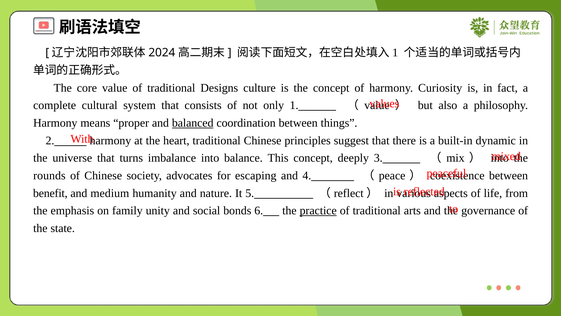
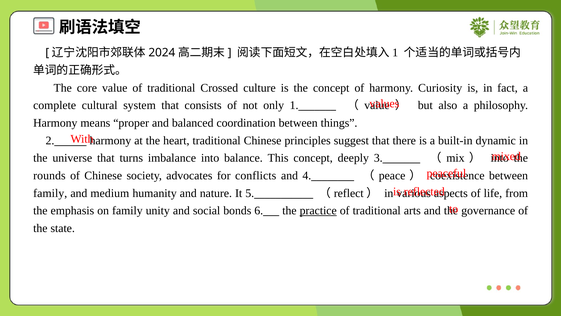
Designs: Designs -> Crossed
balanced underline: present -> none
escaping: escaping -> conflicts
benefit at (50, 193): benefit -> family
